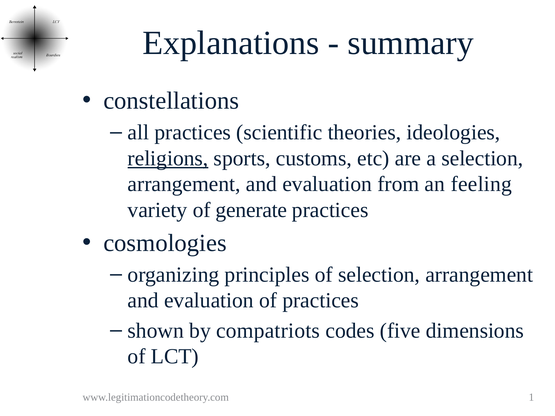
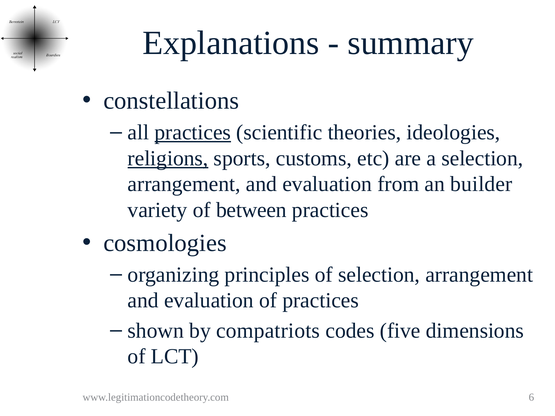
practices at (193, 133) underline: none -> present
feeling: feeling -> builder
generate: generate -> between
1: 1 -> 6
